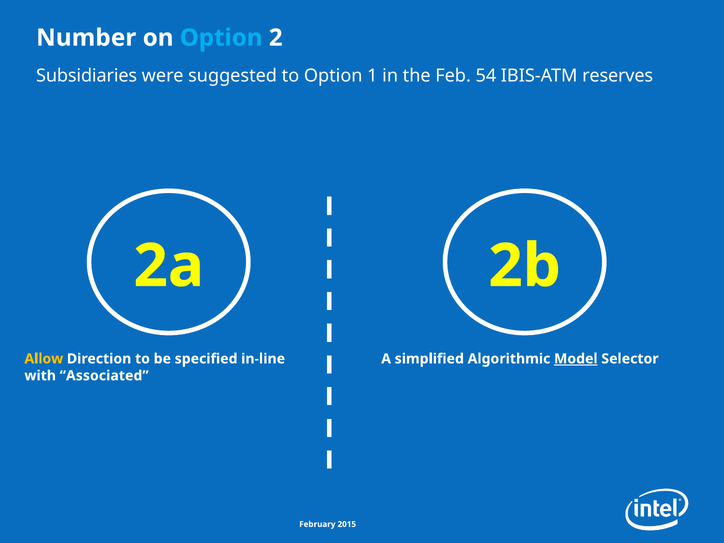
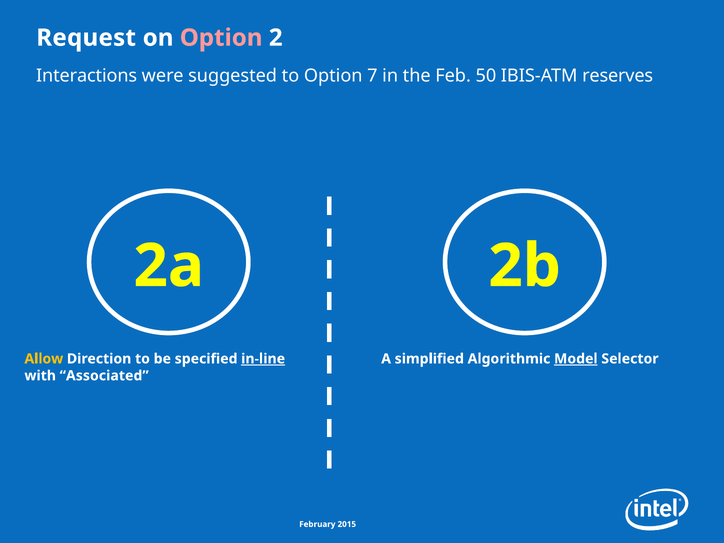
Number: Number -> Request
Option at (221, 38) colour: light blue -> pink
Subsidiaries: Subsidiaries -> Interactions
1: 1 -> 7
54: 54 -> 50
in-line underline: none -> present
